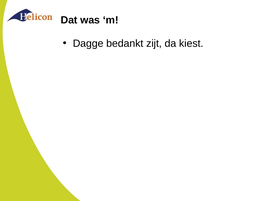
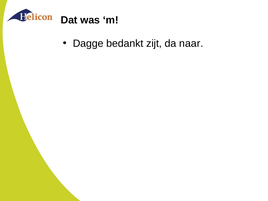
kiest: kiest -> naar
